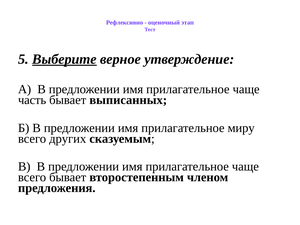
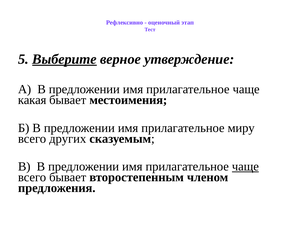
часть: часть -> какая
выписанных: выписанных -> местоимения
чаще at (245, 167) underline: none -> present
